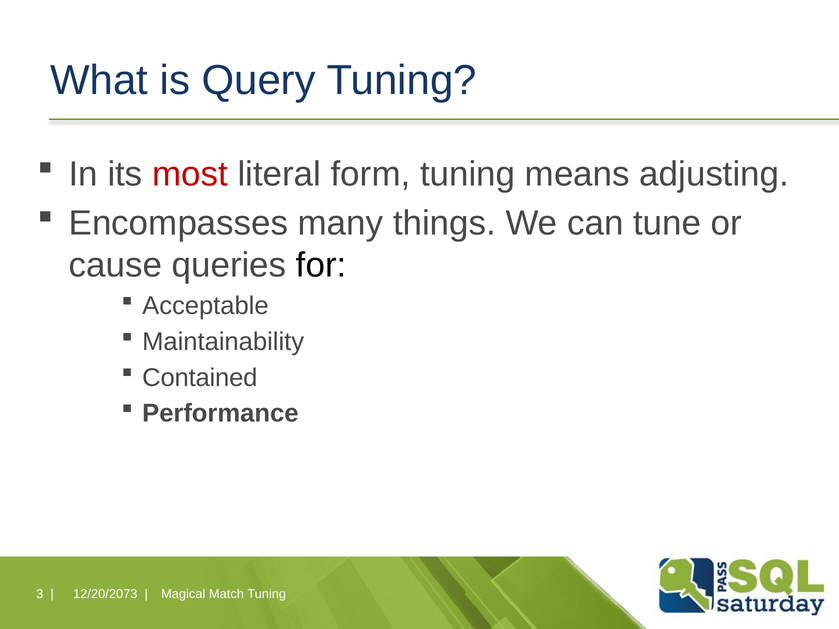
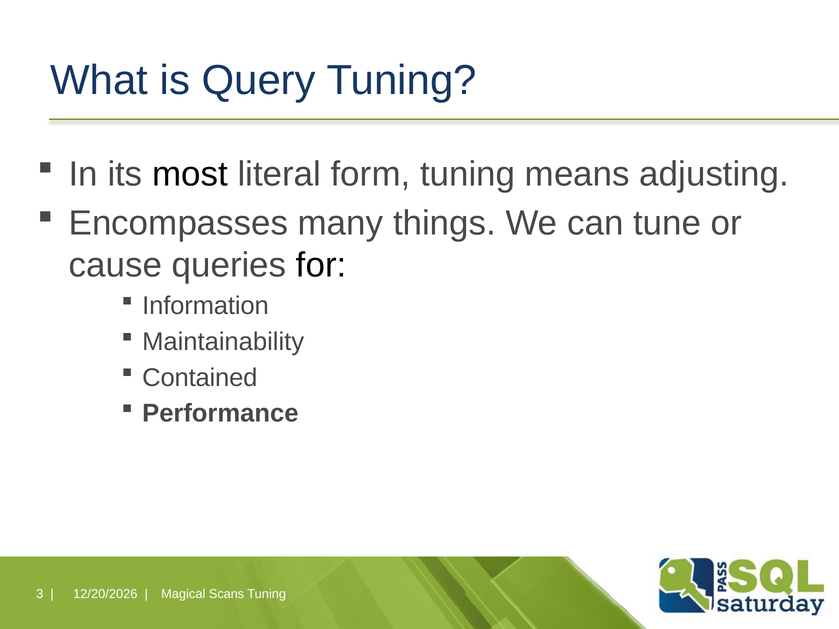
most colour: red -> black
Acceptable: Acceptable -> Information
12/20/2073: 12/20/2073 -> 12/20/2026
Match: Match -> Scans
